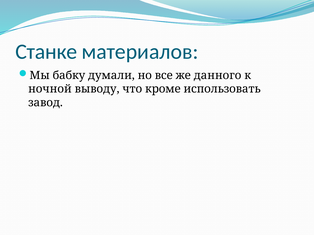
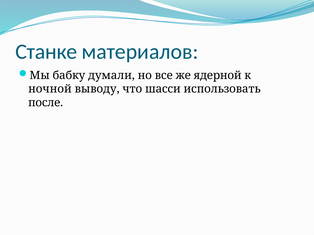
данного: данного -> ядерной
кроме: кроме -> шасси
завод: завод -> после
